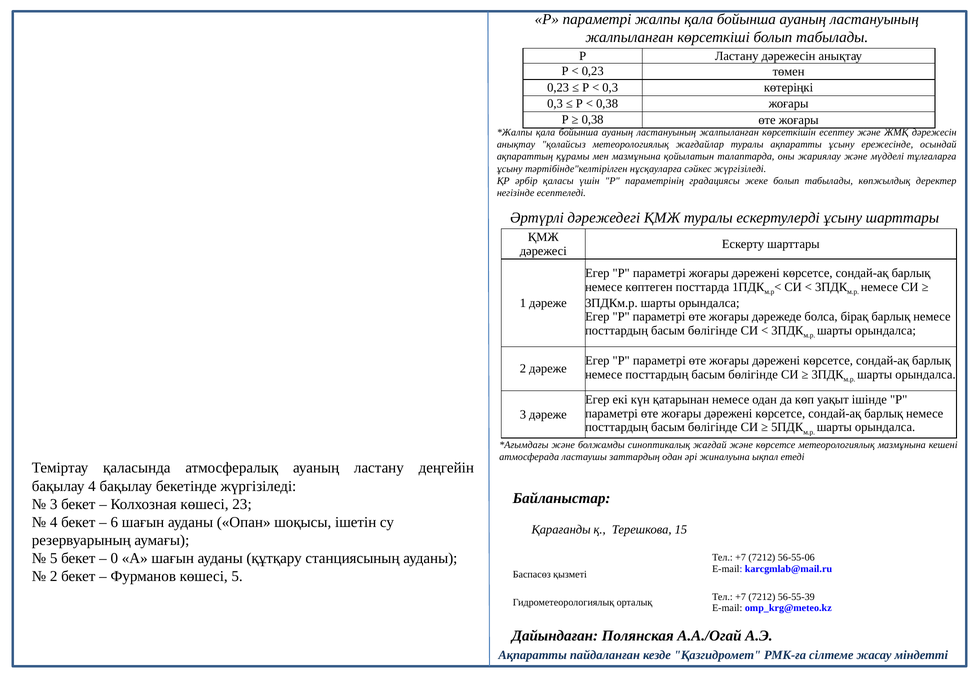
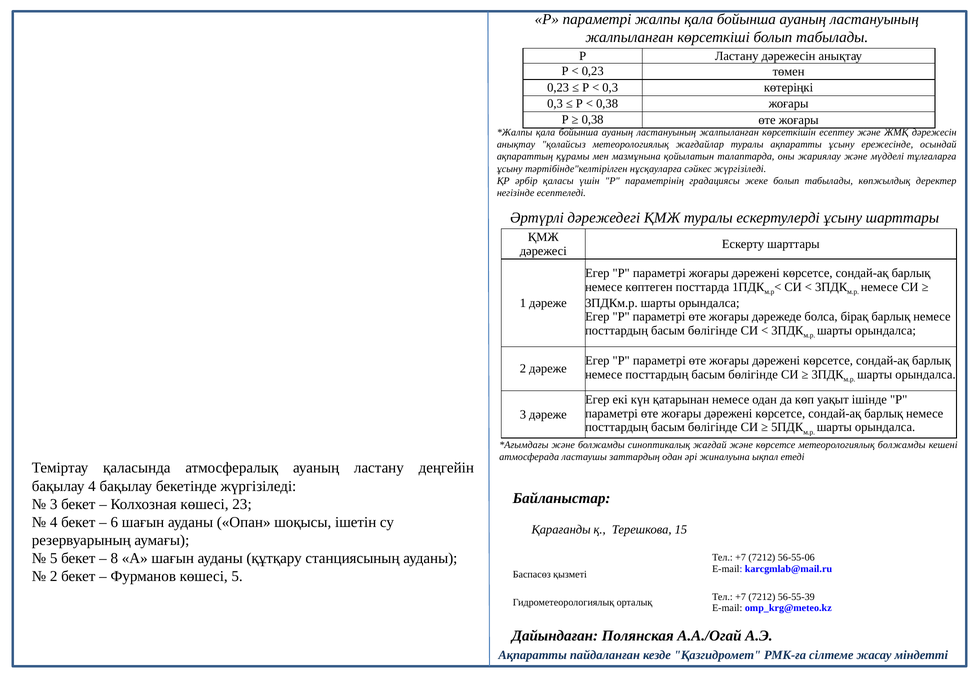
метеорологиялық мазмұнына: мазмұнына -> болжамды
0: 0 -> 8
